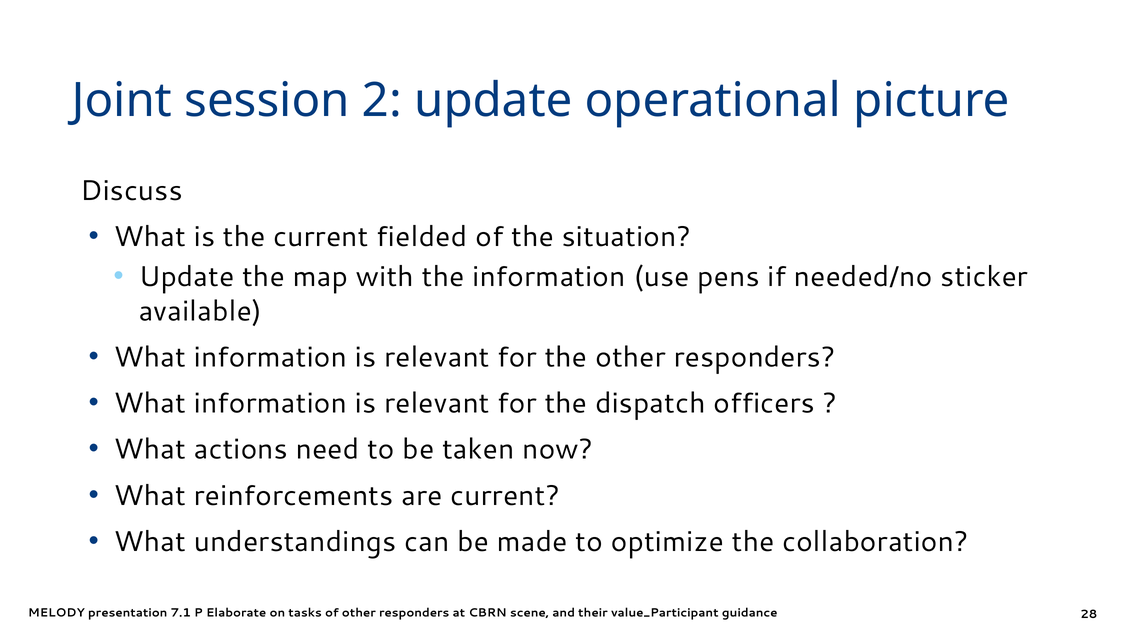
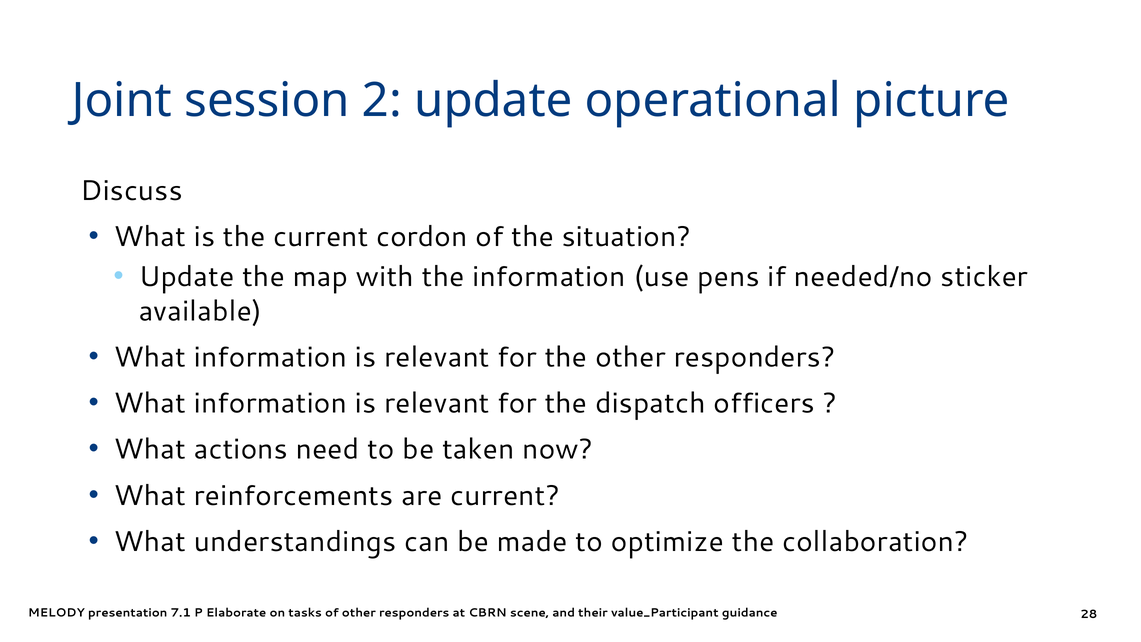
fielded: fielded -> cordon
